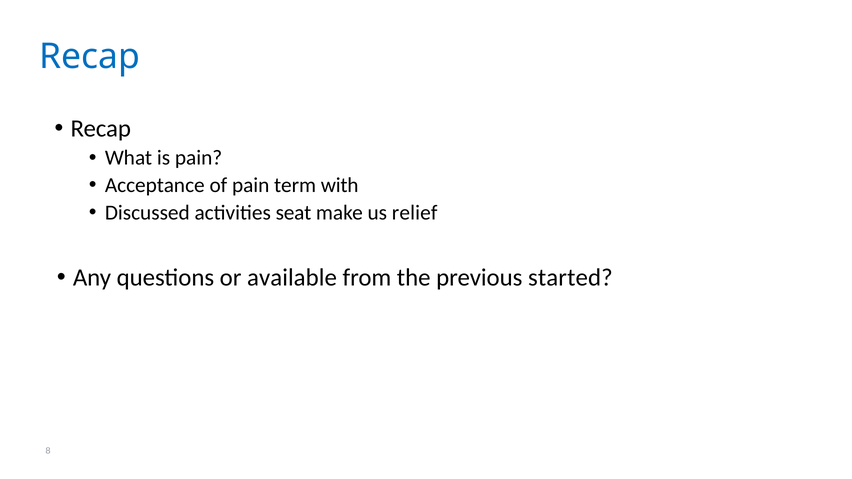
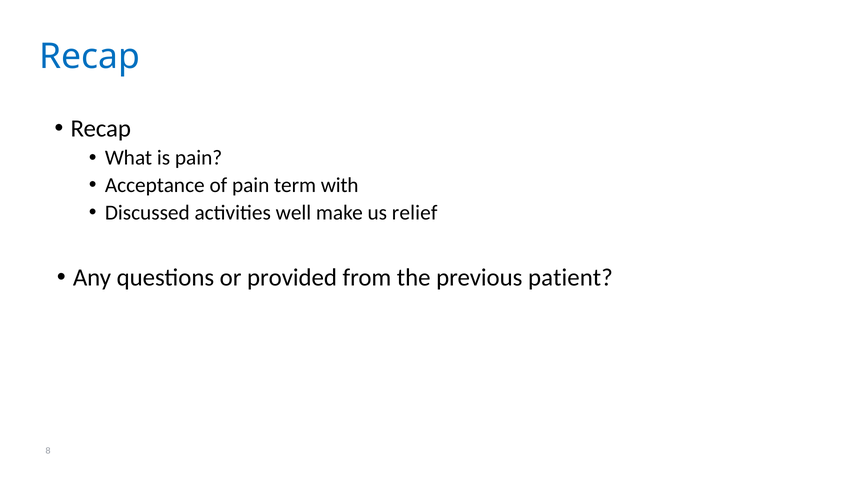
seat: seat -> well
available: available -> provided
started: started -> patient
